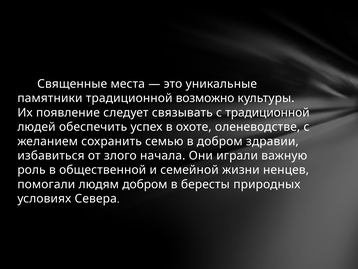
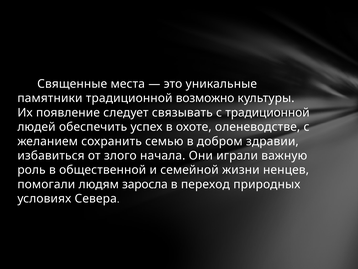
людям добром: добром -> заросла
бересты: бересты -> переход
